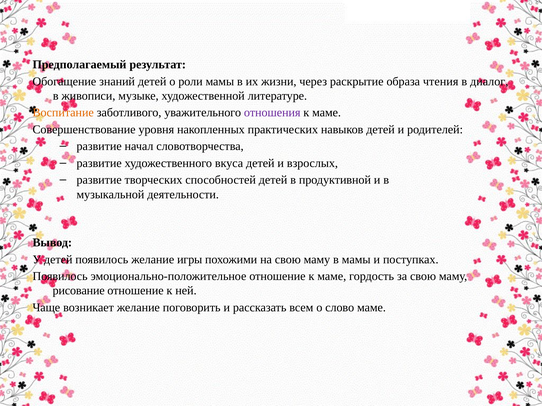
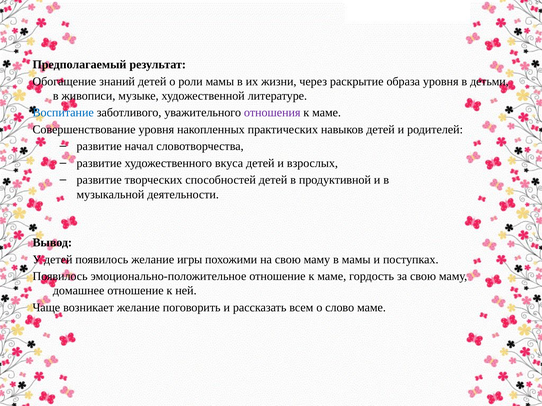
образа чтения: чтения -> уровня
диалог: диалог -> детьми
Воспитание colour: orange -> blue
рисование: рисование -> домашнее
